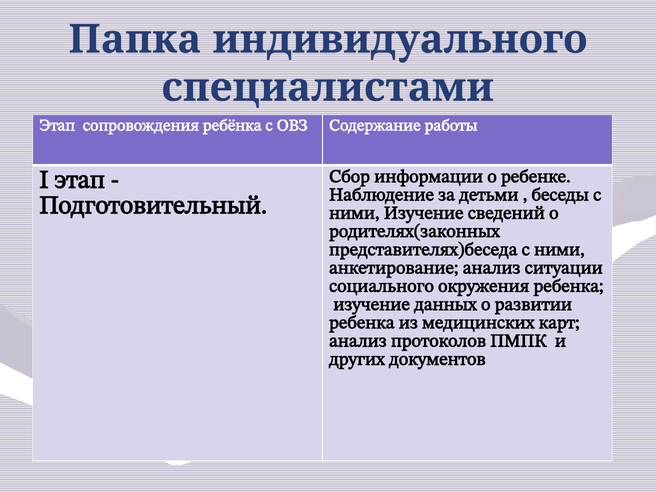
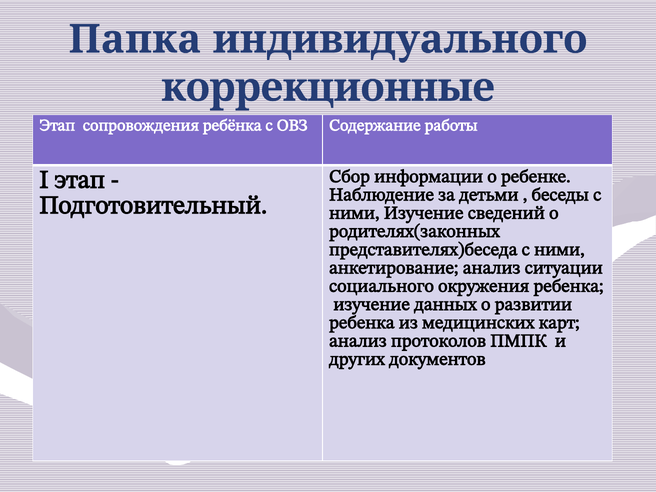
специалистами: специалистами -> коррекционные
